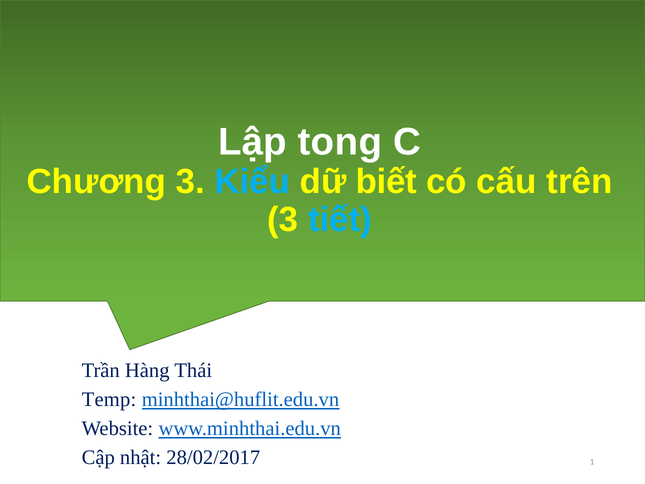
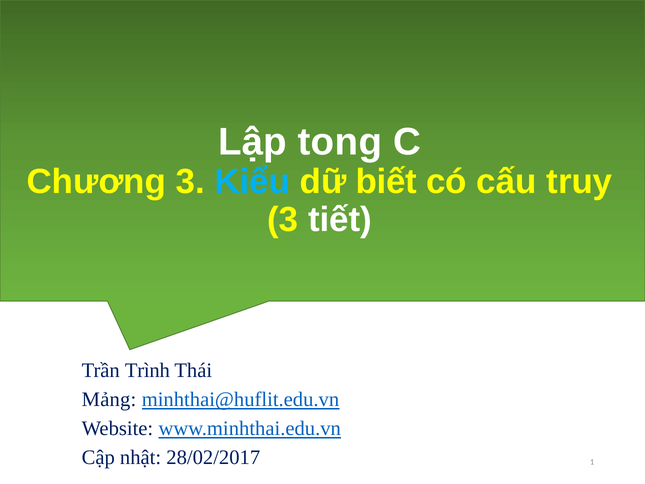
trên: trên -> truy
tiết colour: light blue -> white
Hàng: Hàng -> Trình
Temp: Temp -> Mảng
